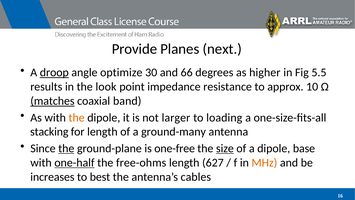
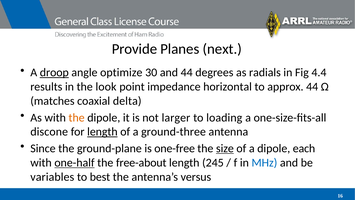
and 66: 66 -> 44
higher: higher -> radials
5.5: 5.5 -> 4.4
resistance: resistance -> horizontal
approx 10: 10 -> 44
matches underline: present -> none
band: band -> delta
stacking: stacking -> discone
length at (102, 132) underline: none -> present
ground-many: ground-many -> ground-three
the at (66, 148) underline: present -> none
base: base -> each
free-ohms: free-ohms -> free-about
627: 627 -> 245
MHz colour: orange -> blue
increases: increases -> variables
cables: cables -> versus
